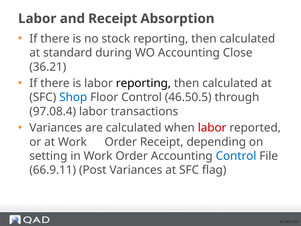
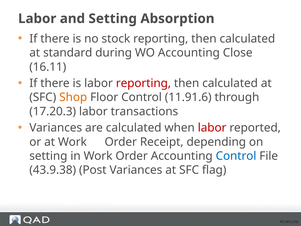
and Receipt: Receipt -> Setting
36.21: 36.21 -> 16.11
reporting at (143, 83) colour: black -> red
Shop colour: blue -> orange
46.50.5: 46.50.5 -> 11.91.6
97.08.4: 97.08.4 -> 17.20.3
66.9.11: 66.9.11 -> 43.9.38
